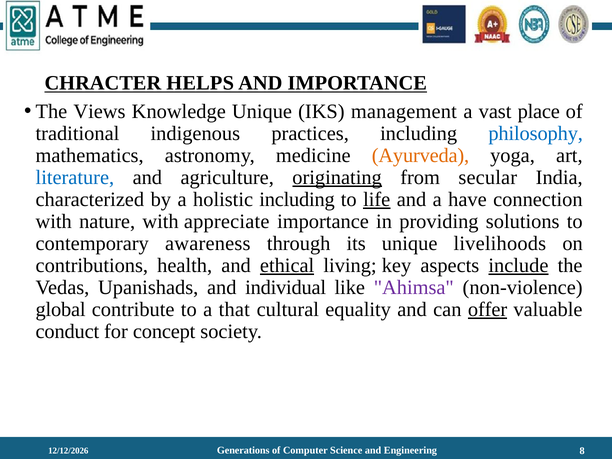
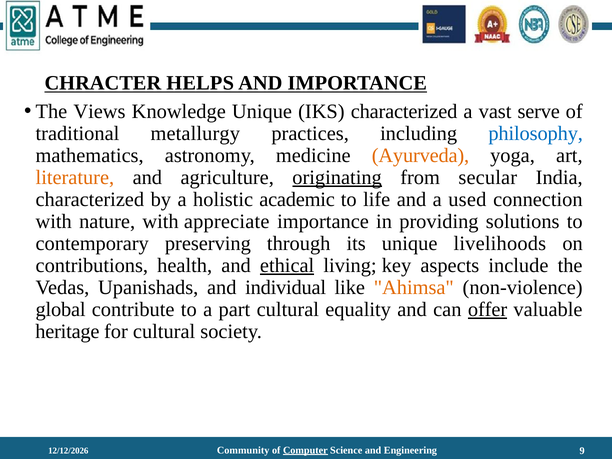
IKS management: management -> characterized
place: place -> serve
indigenous: indigenous -> metallurgy
literature colour: blue -> orange
holistic including: including -> academic
life underline: present -> none
have: have -> used
awareness: awareness -> preserving
include underline: present -> none
Ahimsa colour: purple -> orange
that: that -> part
conduct: conduct -> heritage
for concept: concept -> cultural
Generations: Generations -> Community
Computer underline: none -> present
8: 8 -> 9
